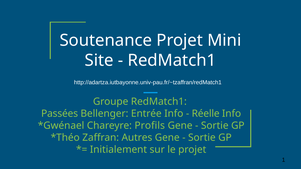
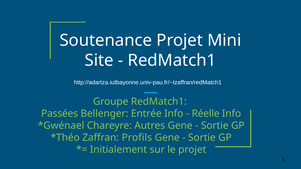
Profils: Profils -> Autres
Autres: Autres -> Profils
